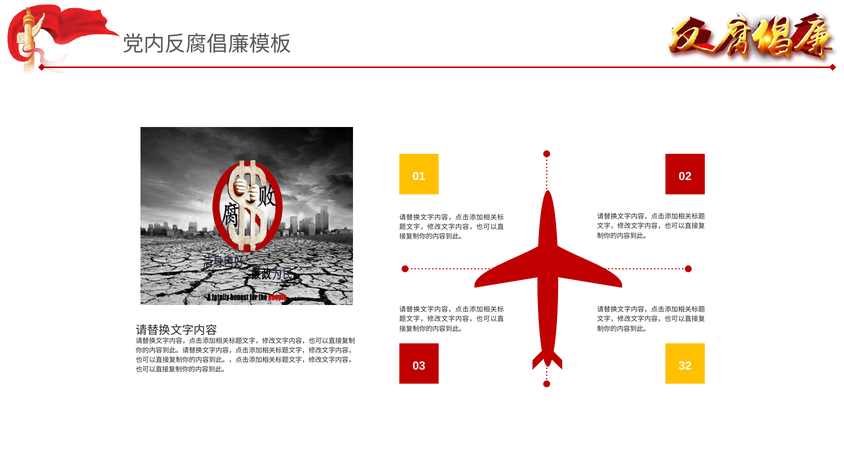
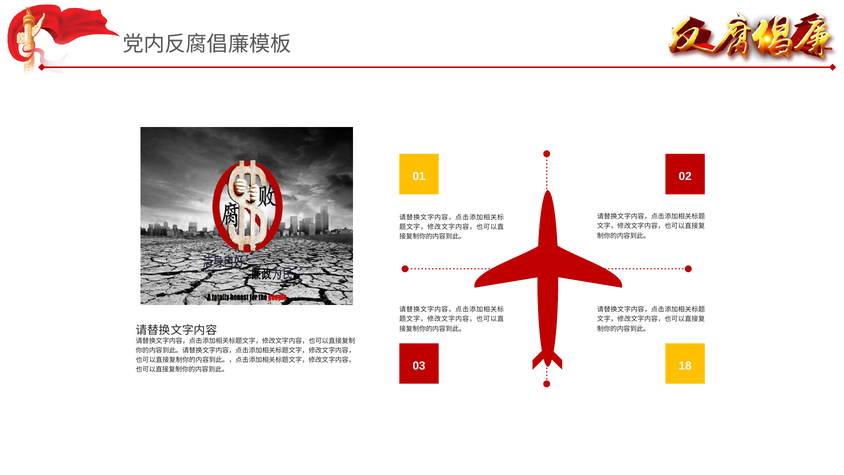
32: 32 -> 18
